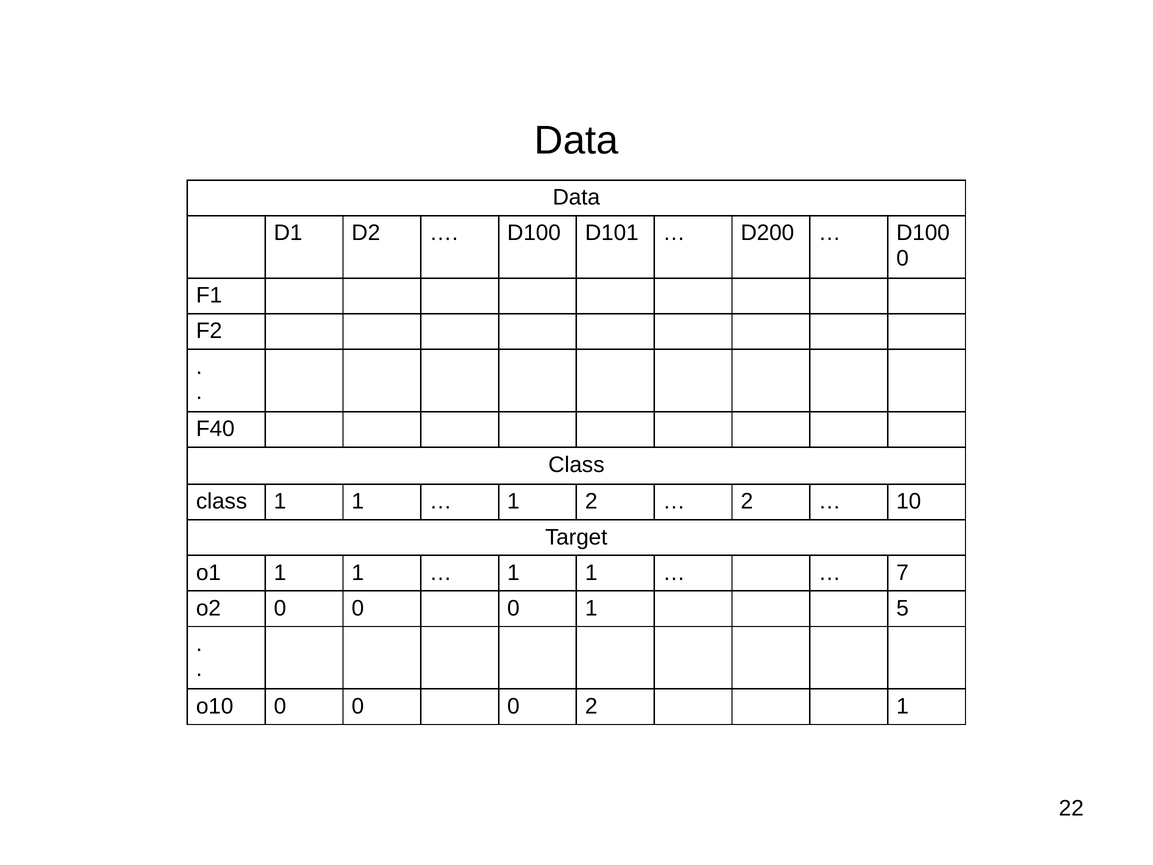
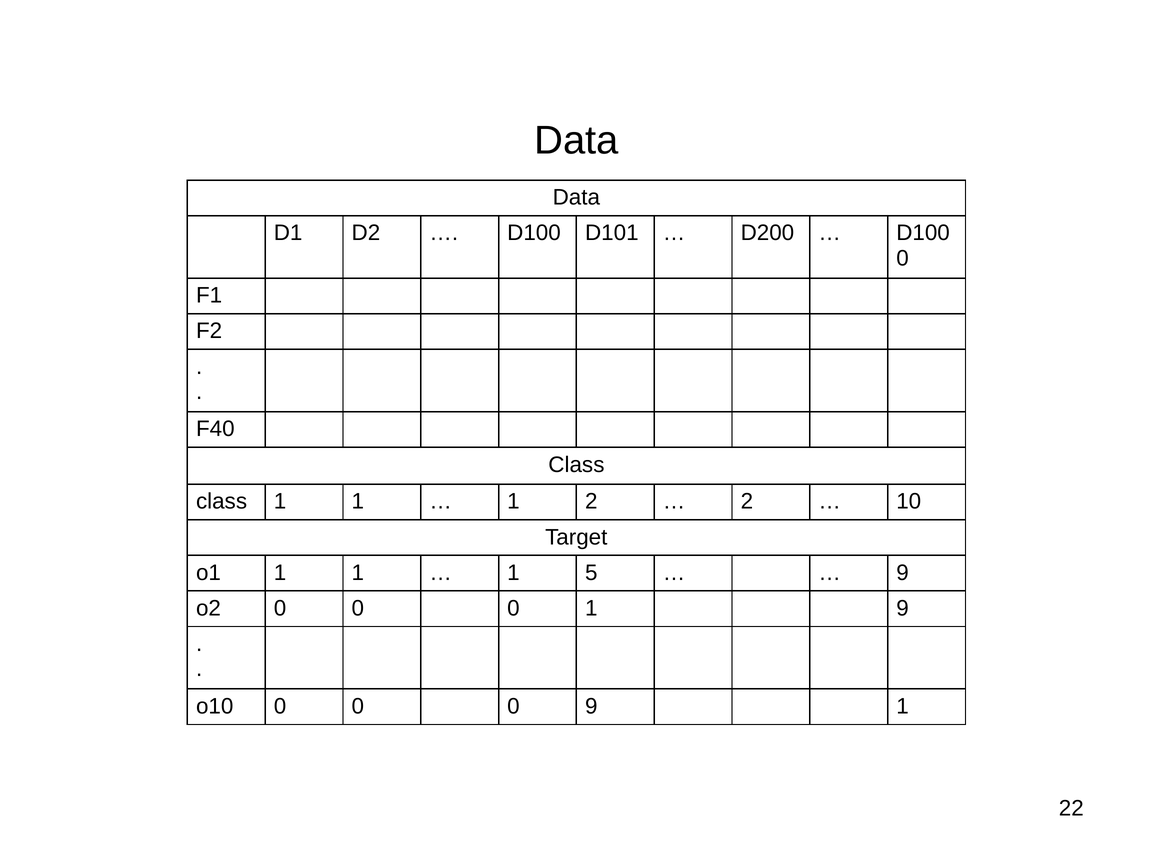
1 at (591, 573): 1 -> 5
7 at (902, 573): 7 -> 9
1 5: 5 -> 9
0 2: 2 -> 9
